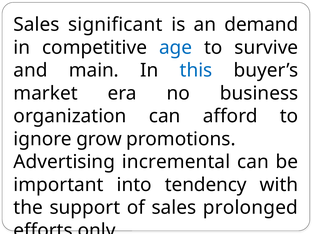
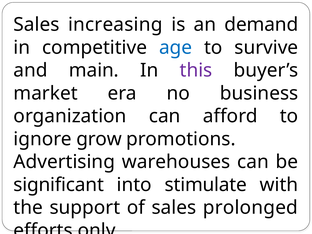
significant: significant -> increasing
this colour: blue -> purple
incremental: incremental -> warehouses
important: important -> significant
tendency: tendency -> stimulate
